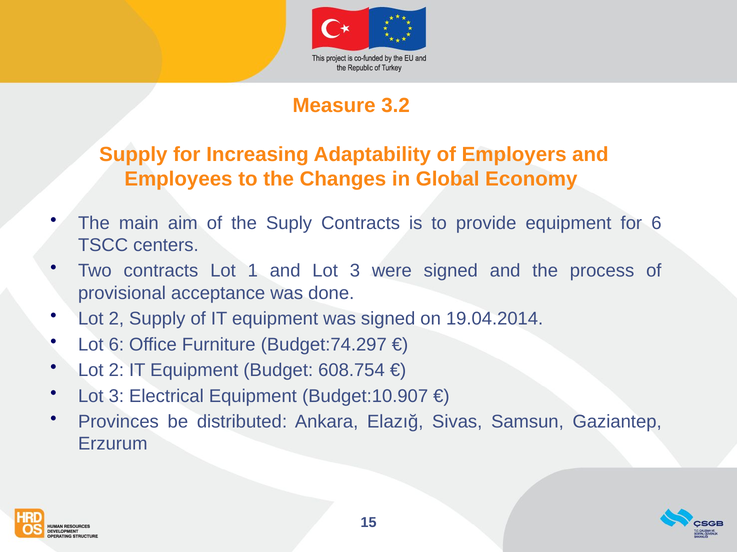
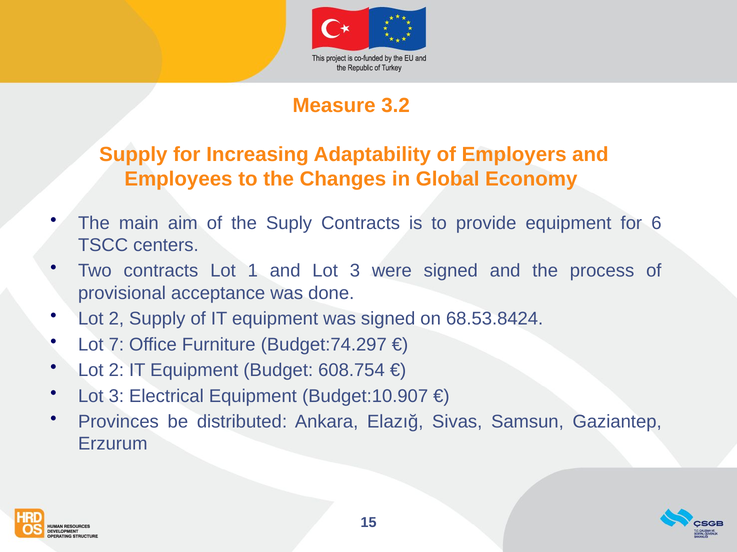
19.04.2014: 19.04.2014 -> 68.53.8424
Lot 6: 6 -> 7
